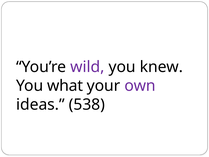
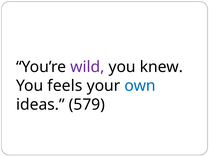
what: what -> feels
own colour: purple -> blue
538: 538 -> 579
